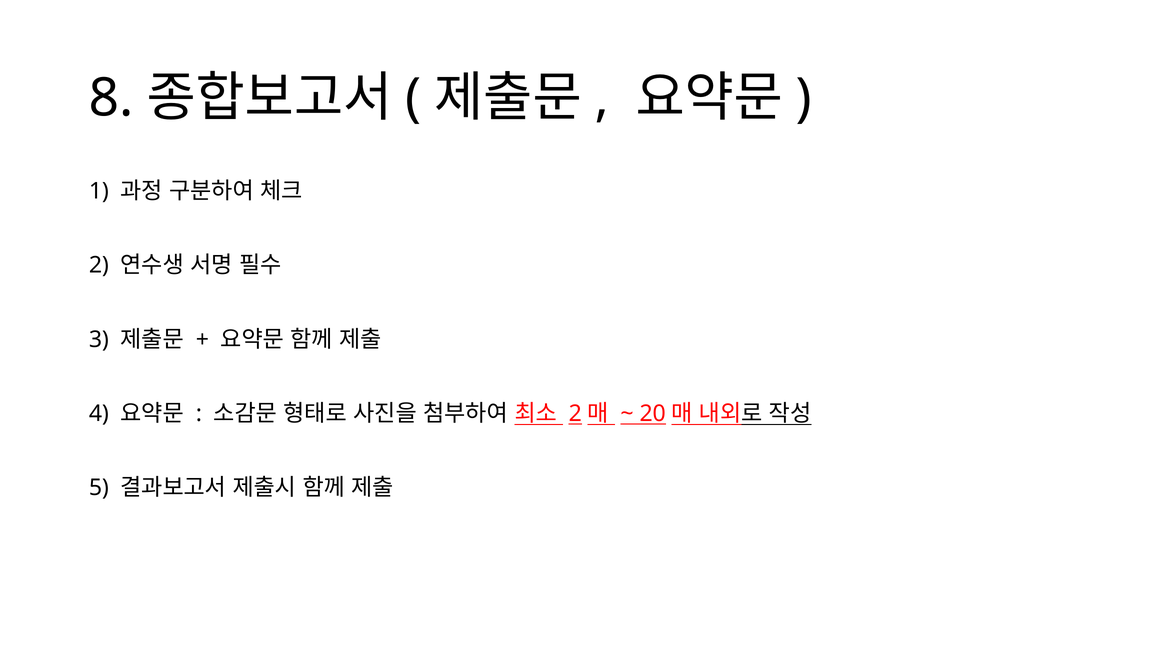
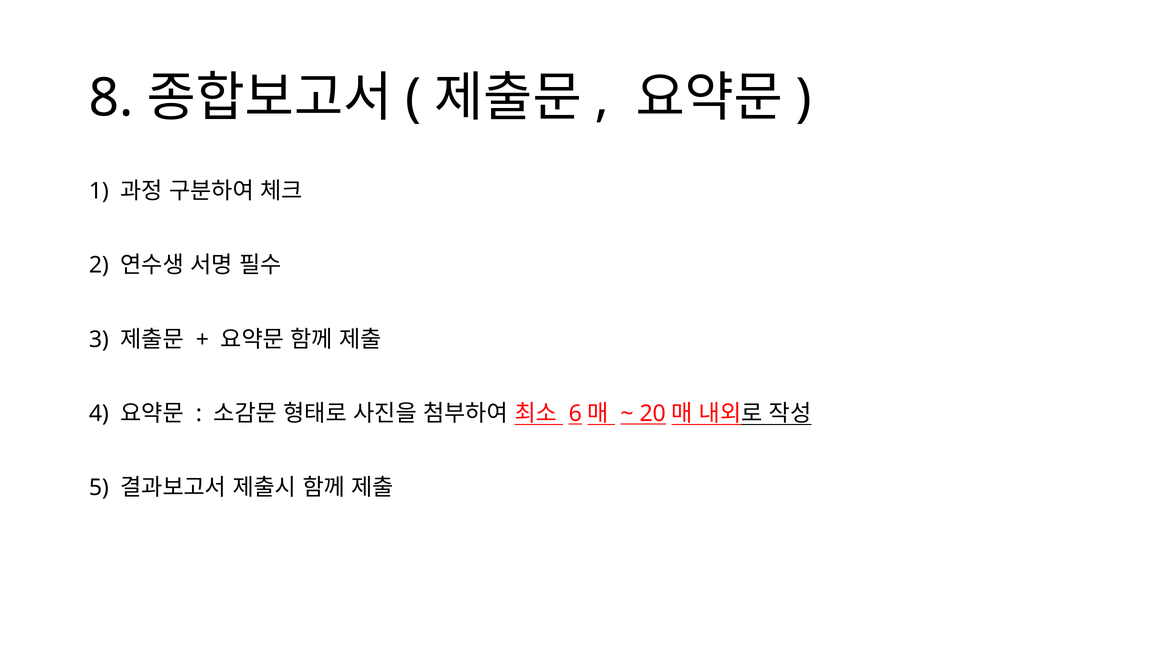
2 at (575, 413): 2 -> 6
